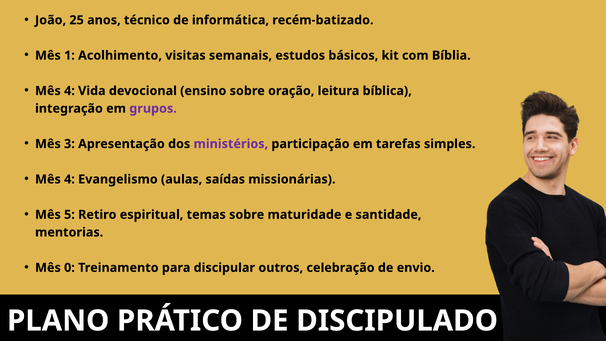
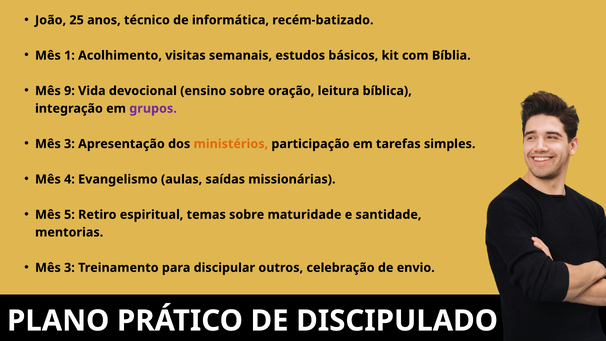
4 at (69, 91): 4 -> 9
ministérios colour: purple -> orange
0 at (69, 268): 0 -> 3
